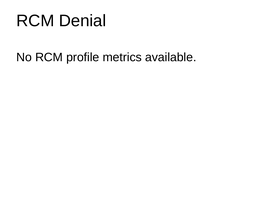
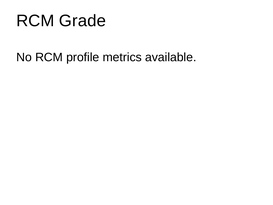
Denial: Denial -> Grade
